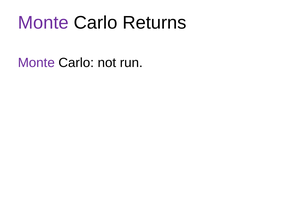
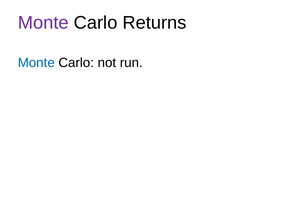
Monte at (36, 63) colour: purple -> blue
